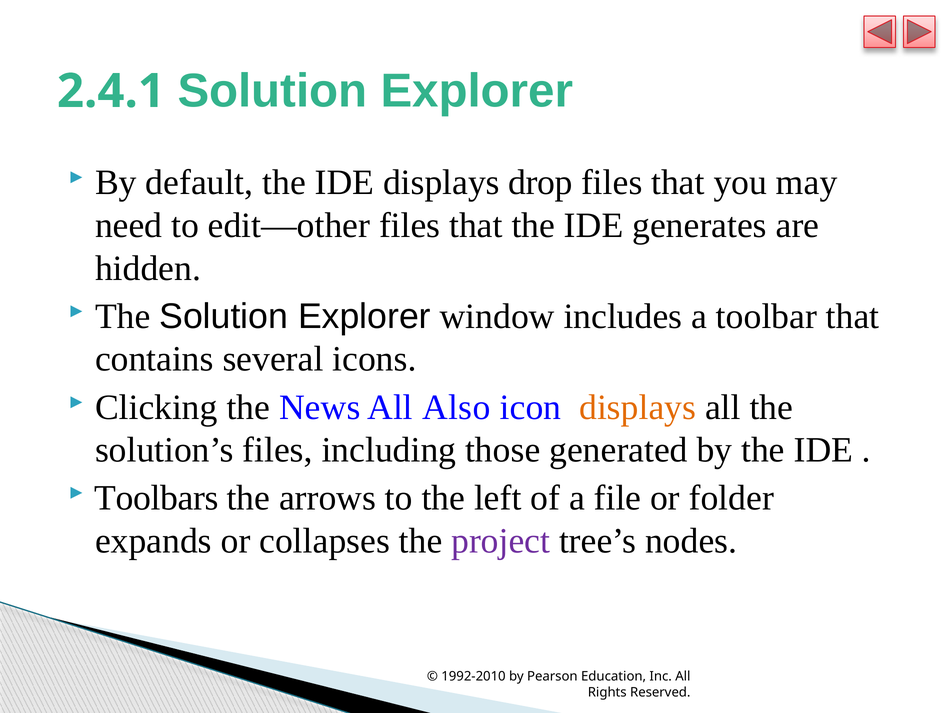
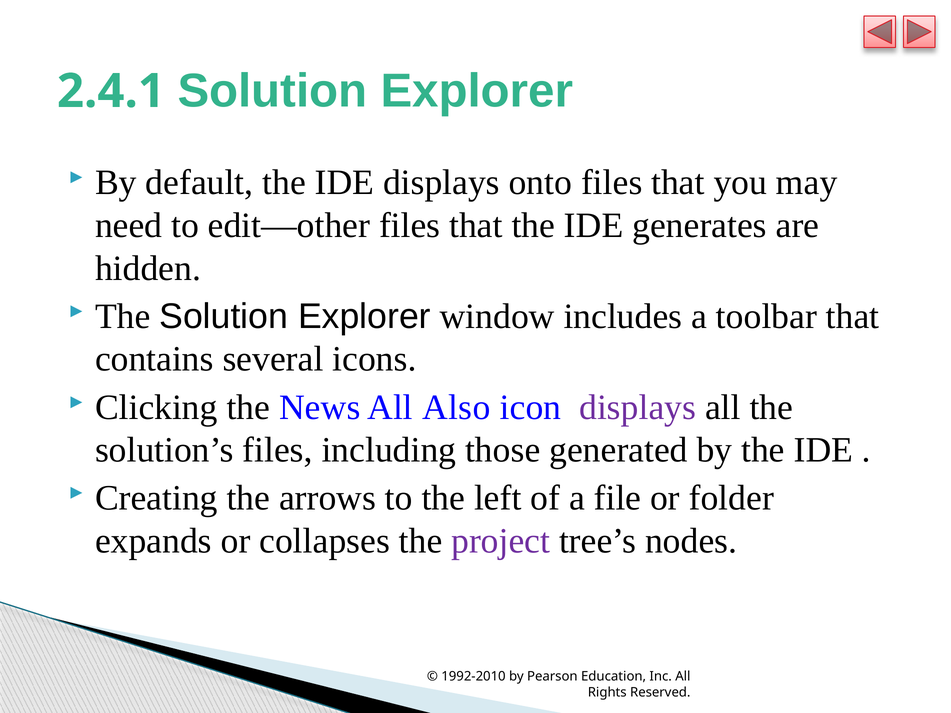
drop: drop -> onto
displays at (638, 407) colour: orange -> purple
Toolbars: Toolbars -> Creating
